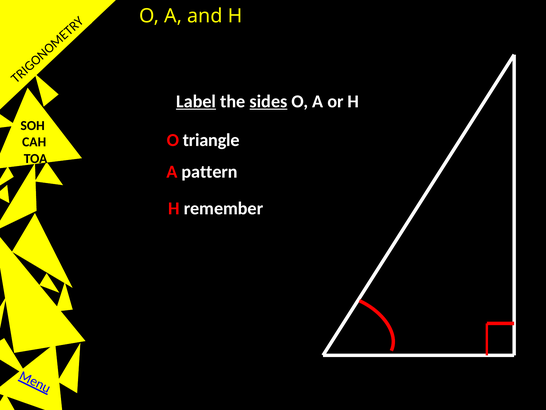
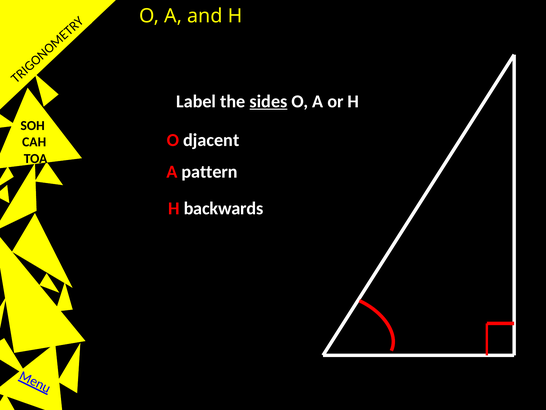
Label underline: present -> none
triangle: triangle -> djacent
remember: remember -> backwards
